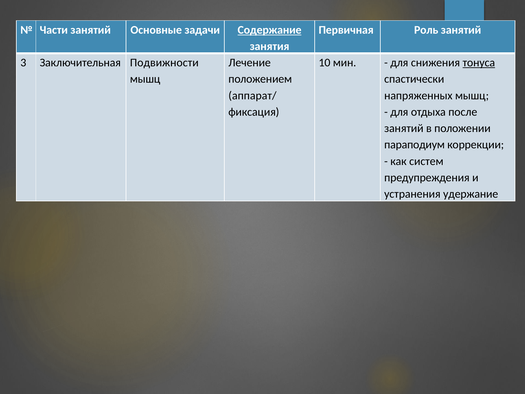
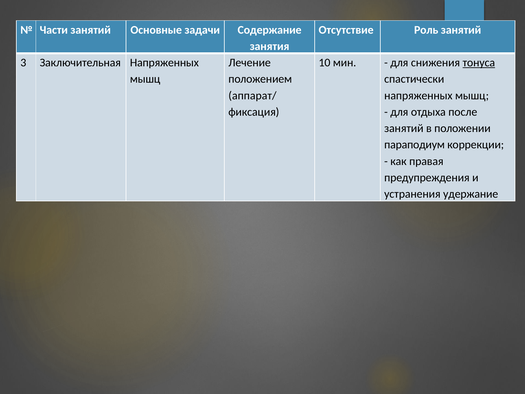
Содержание underline: present -> none
Первичная: Первичная -> Отсутствие
Заключительная Подвижности: Подвижности -> Напряженных
систем: систем -> правая
